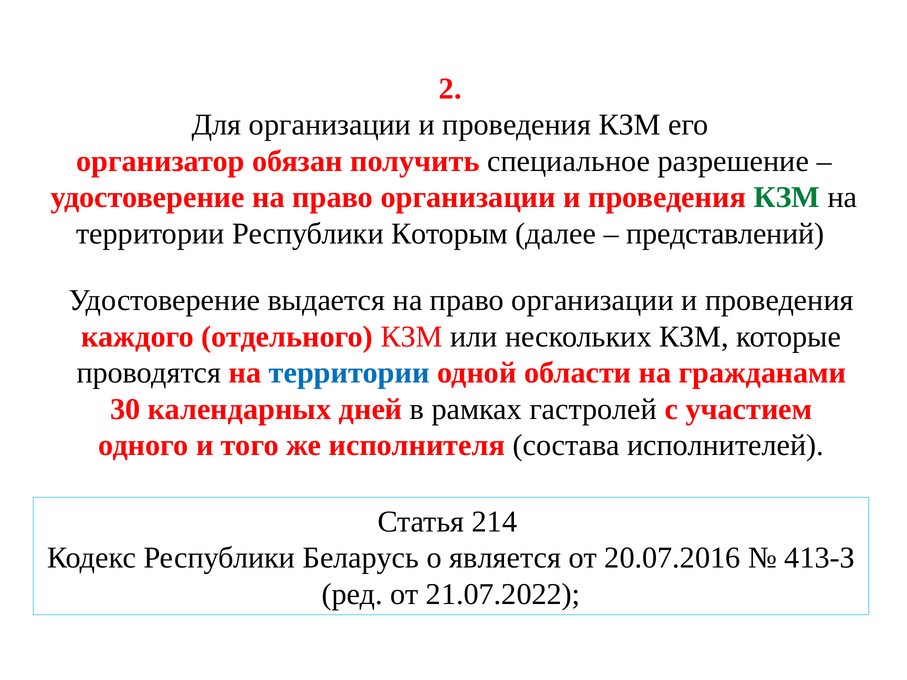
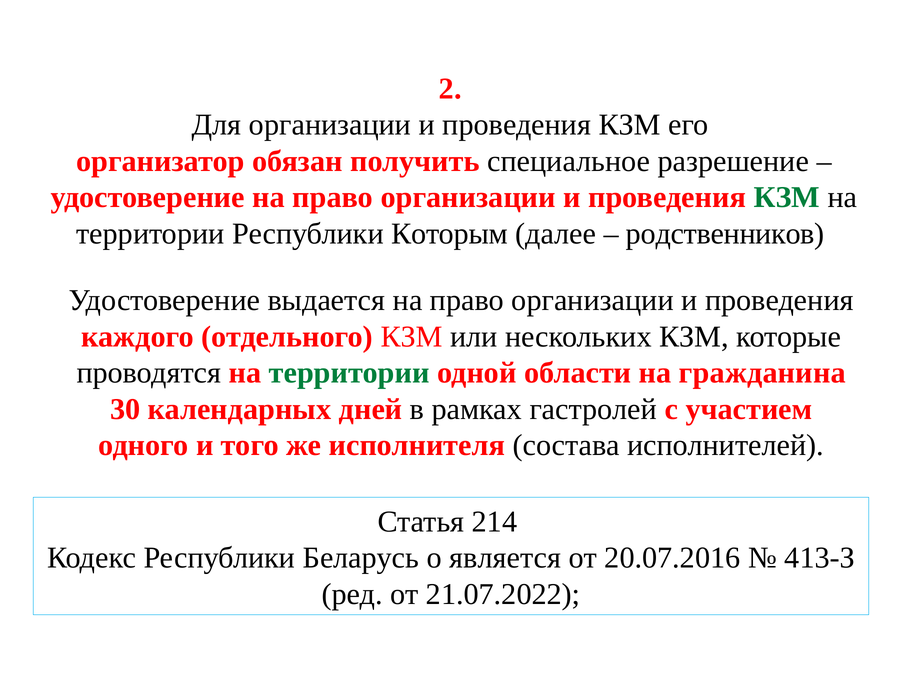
представлений: представлений -> родственников
территории at (349, 373) colour: blue -> green
гражданами: гражданами -> гражданина
